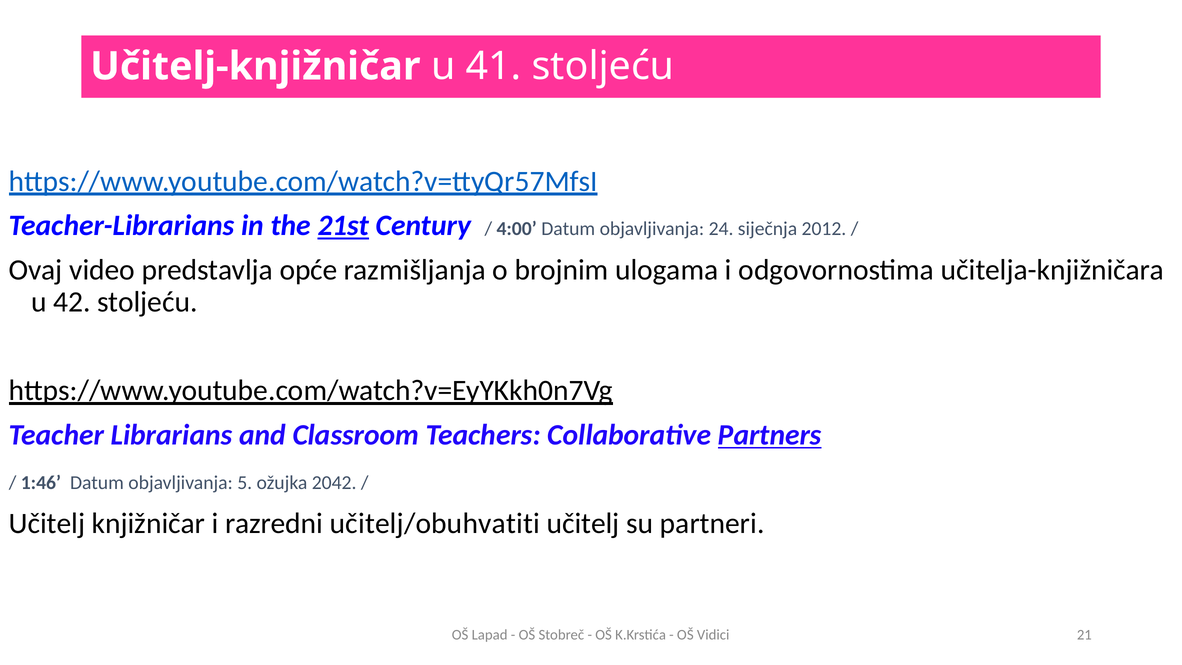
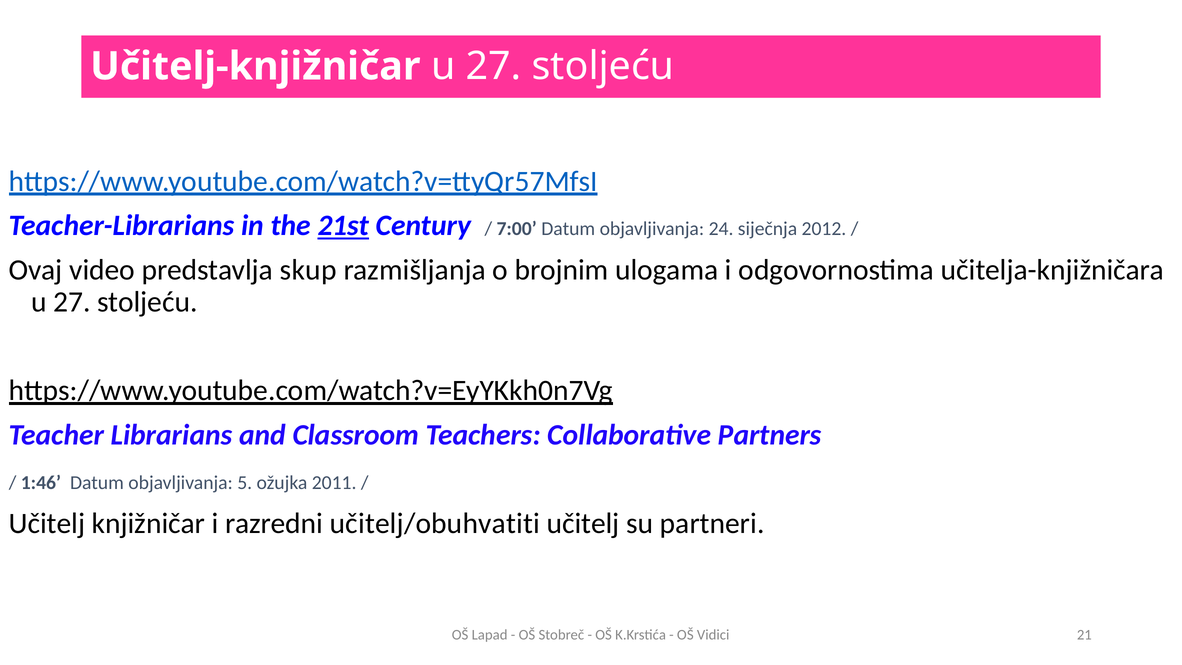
Učitelj-knjižničar u 41: 41 -> 27
4:00: 4:00 -> 7:00
opće: opće -> skup
42 at (72, 302): 42 -> 27
Partners underline: present -> none
2042: 2042 -> 2011
